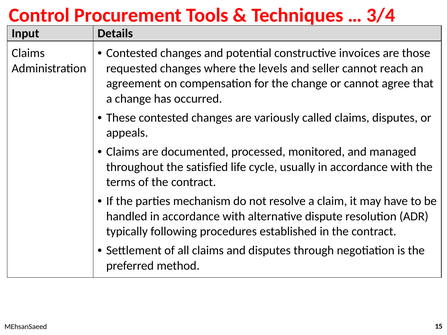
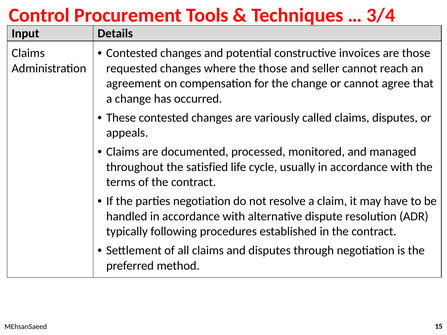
the levels: levels -> those
parties mechanism: mechanism -> negotiation
